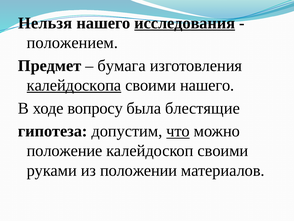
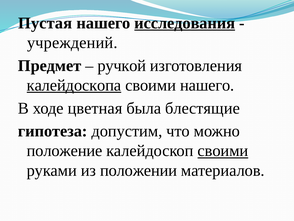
Нельзя: Нельзя -> Пустая
положением: положением -> учреждений
бумага: бумага -> ручкой
вопросу: вопросу -> цветная
что underline: present -> none
своими at (223, 150) underline: none -> present
